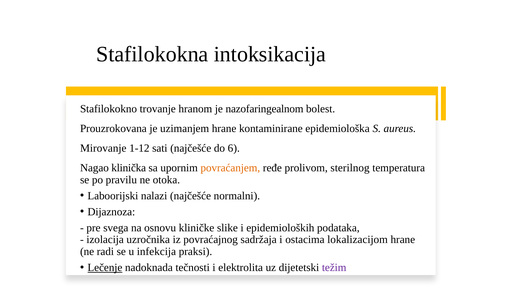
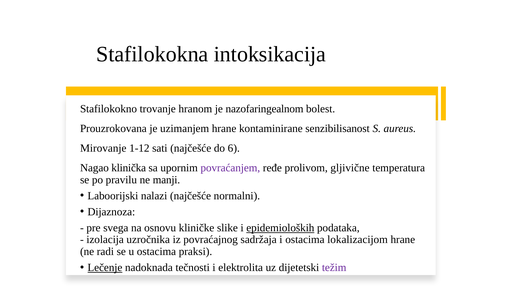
epidemiološka: epidemiološka -> senzibilisanost
povraćanjem colour: orange -> purple
sterilnog: sterilnog -> gljivične
otoka: otoka -> manji
epidemioloških underline: none -> present
u infekcija: infekcija -> ostacima
